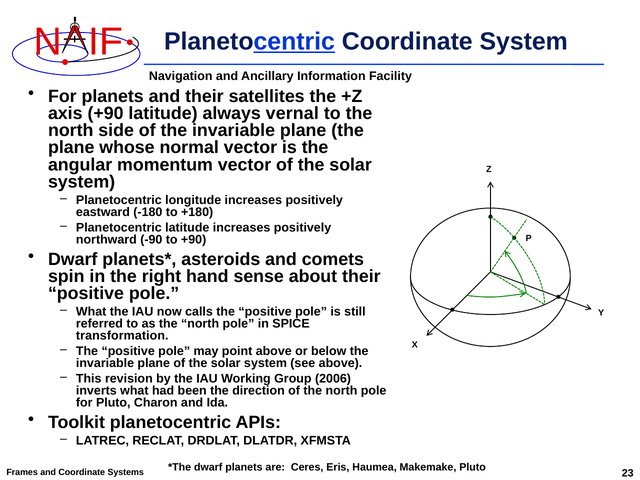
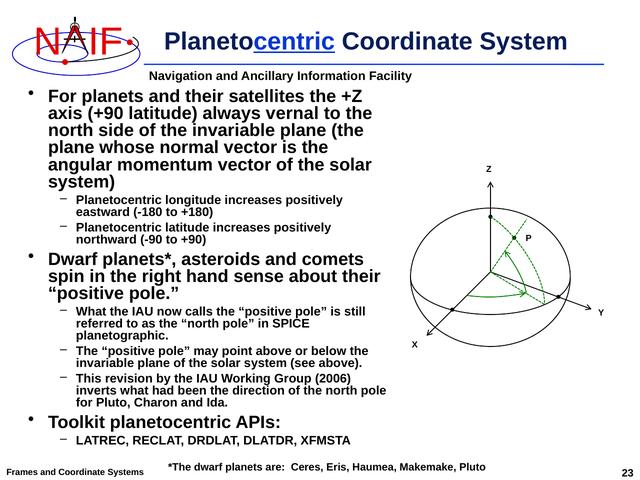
transformation: transformation -> planetographic
